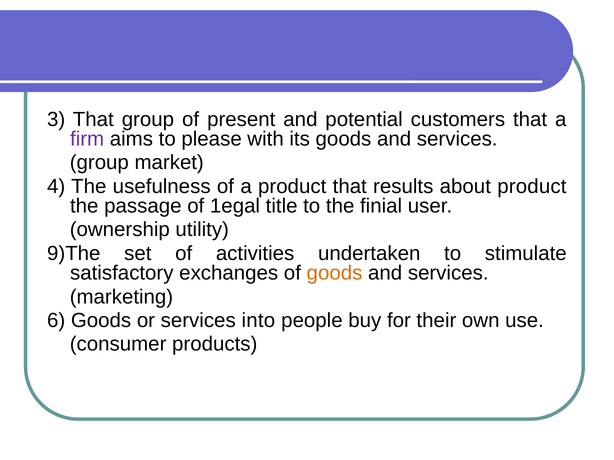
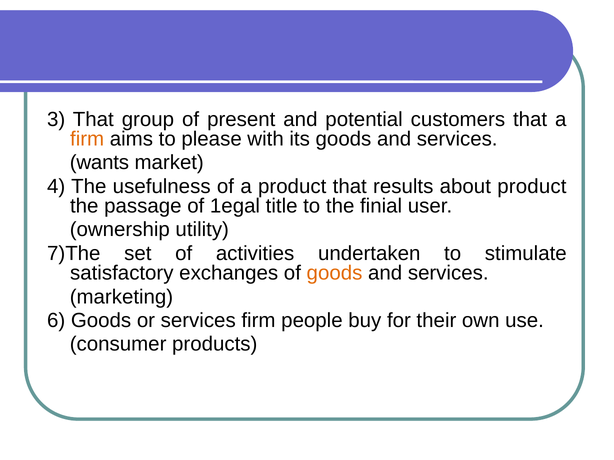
firm at (87, 139) colour: purple -> orange
group at (99, 163): group -> wants
9)The: 9)The -> 7)The
services into: into -> firm
